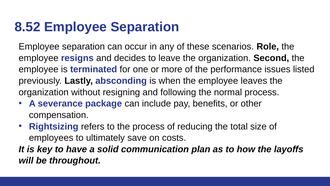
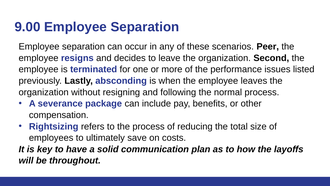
8.52: 8.52 -> 9.00
Role: Role -> Peer
